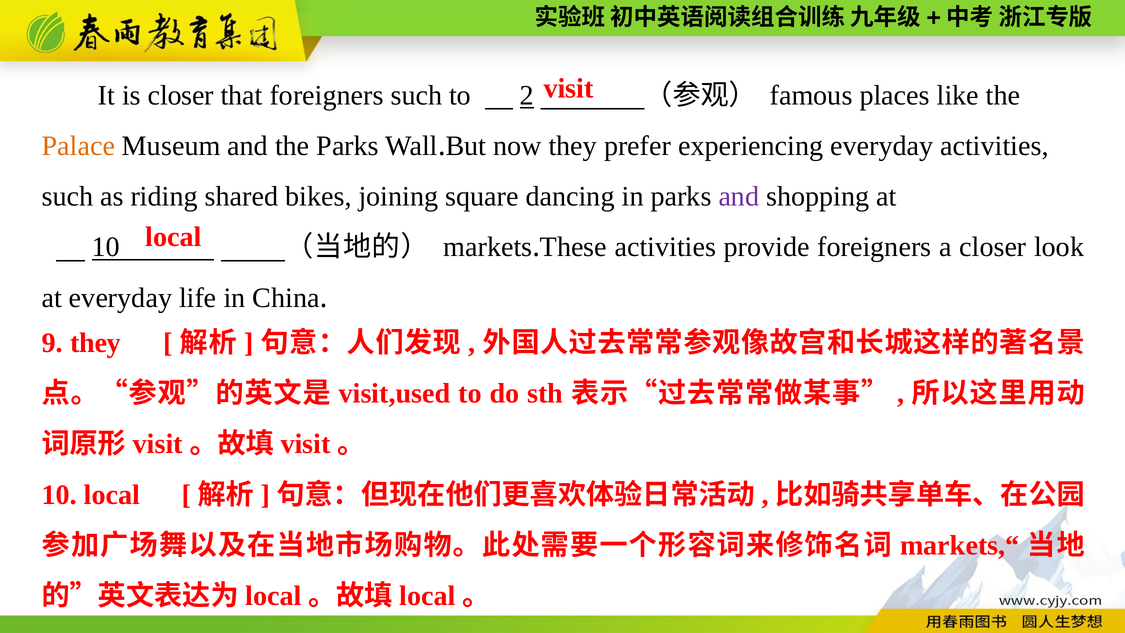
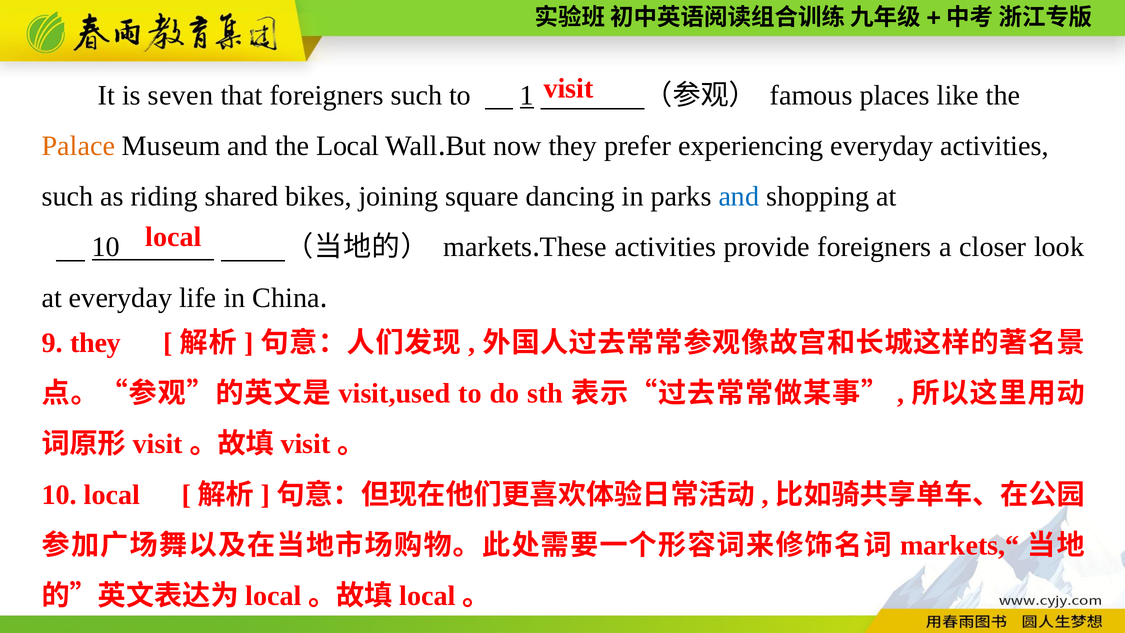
is closer: closer -> seven
2: 2 -> 1
the Parks: Parks -> Local
and at (739, 197) colour: purple -> blue
